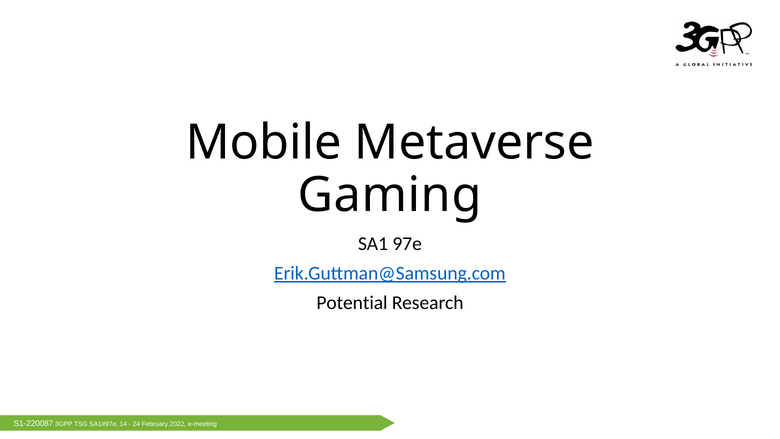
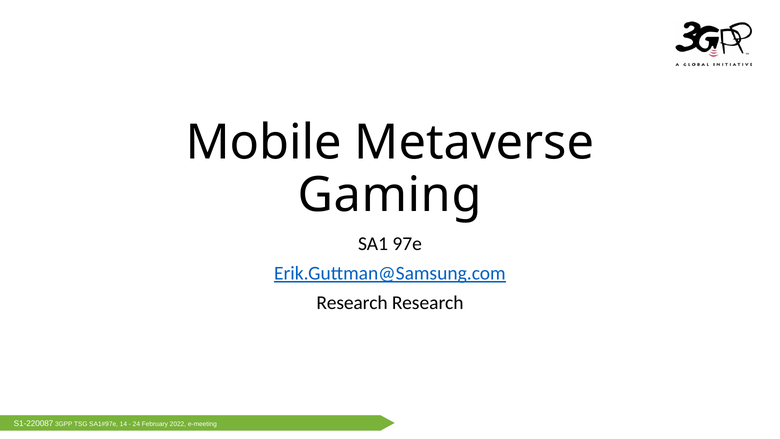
Potential at (352, 303): Potential -> Research
